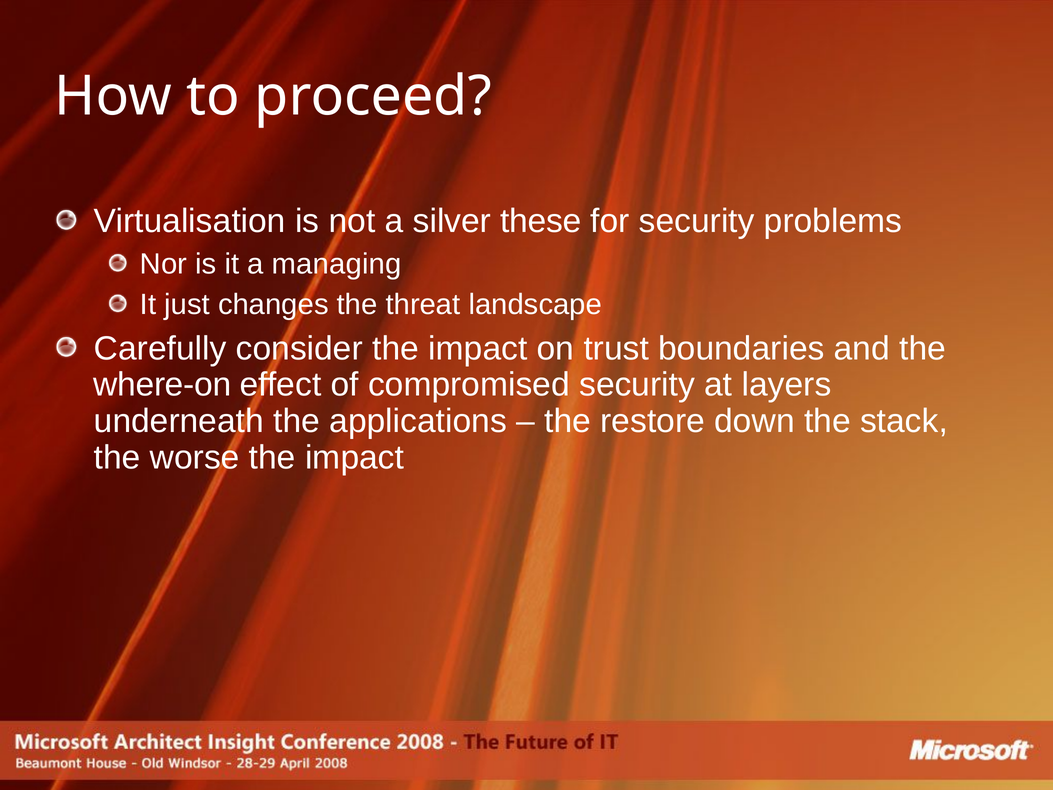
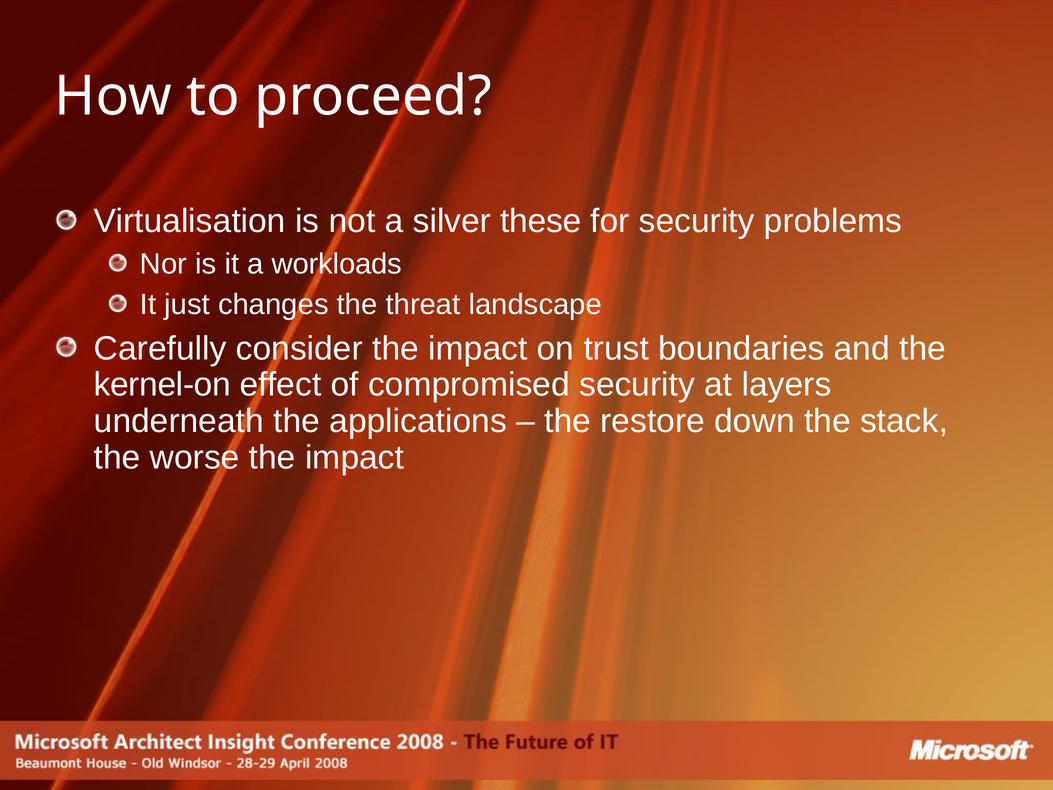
managing: managing -> workloads
where-on: where-on -> kernel-on
